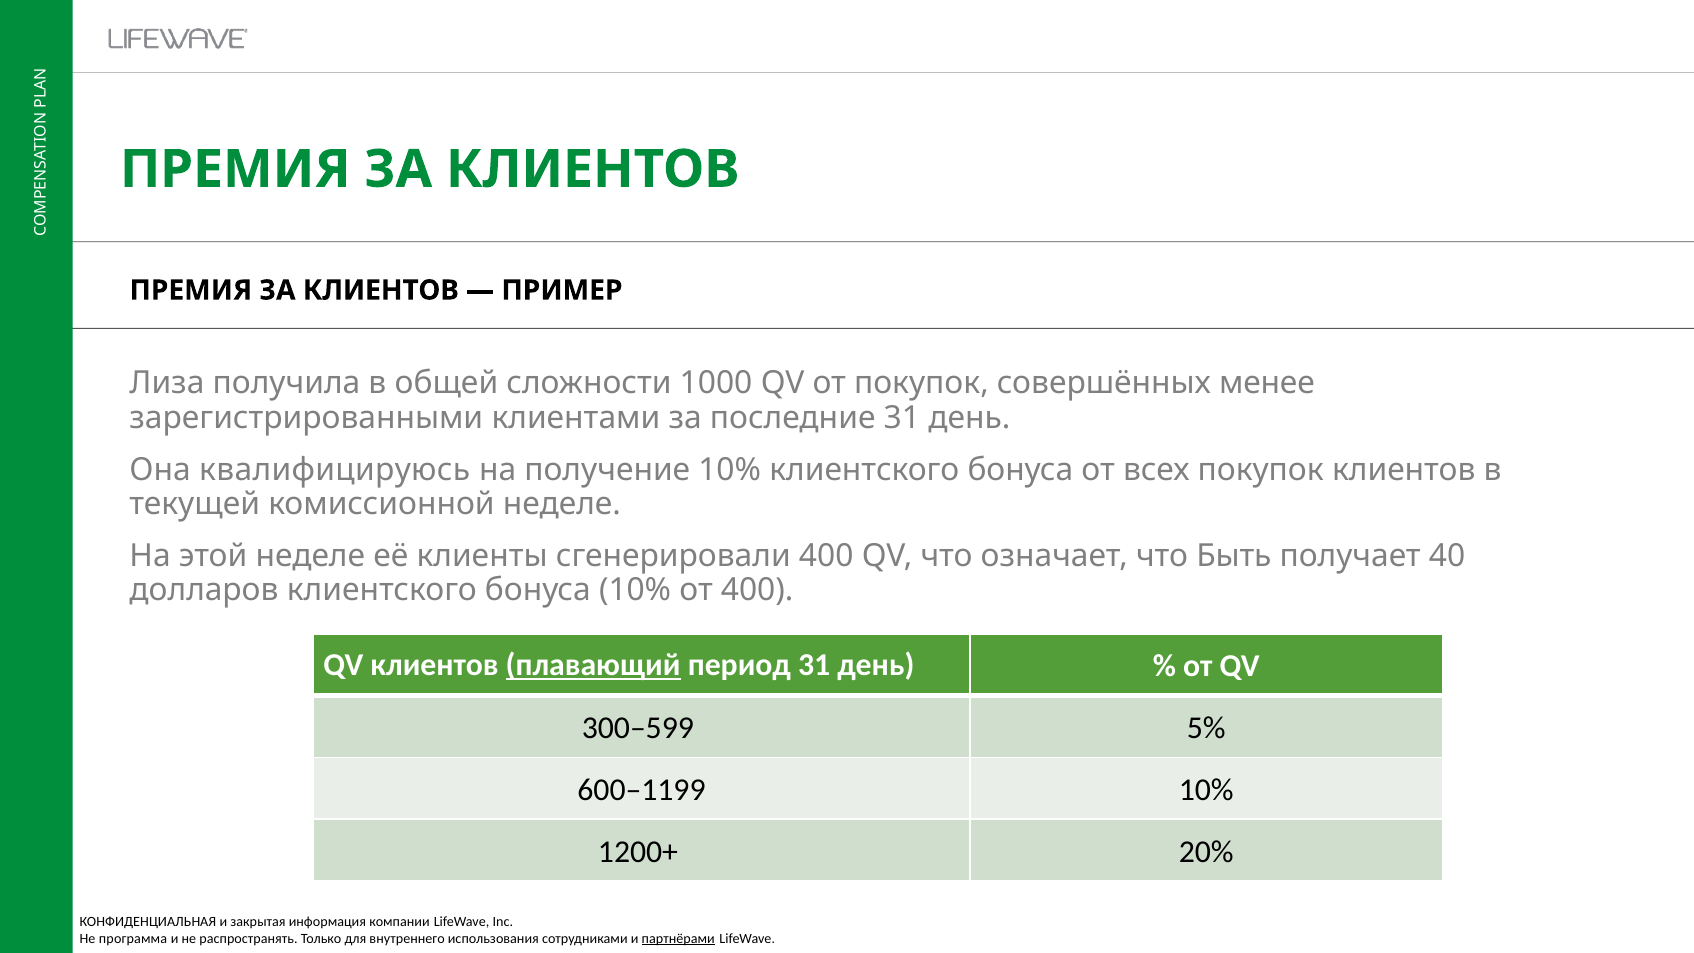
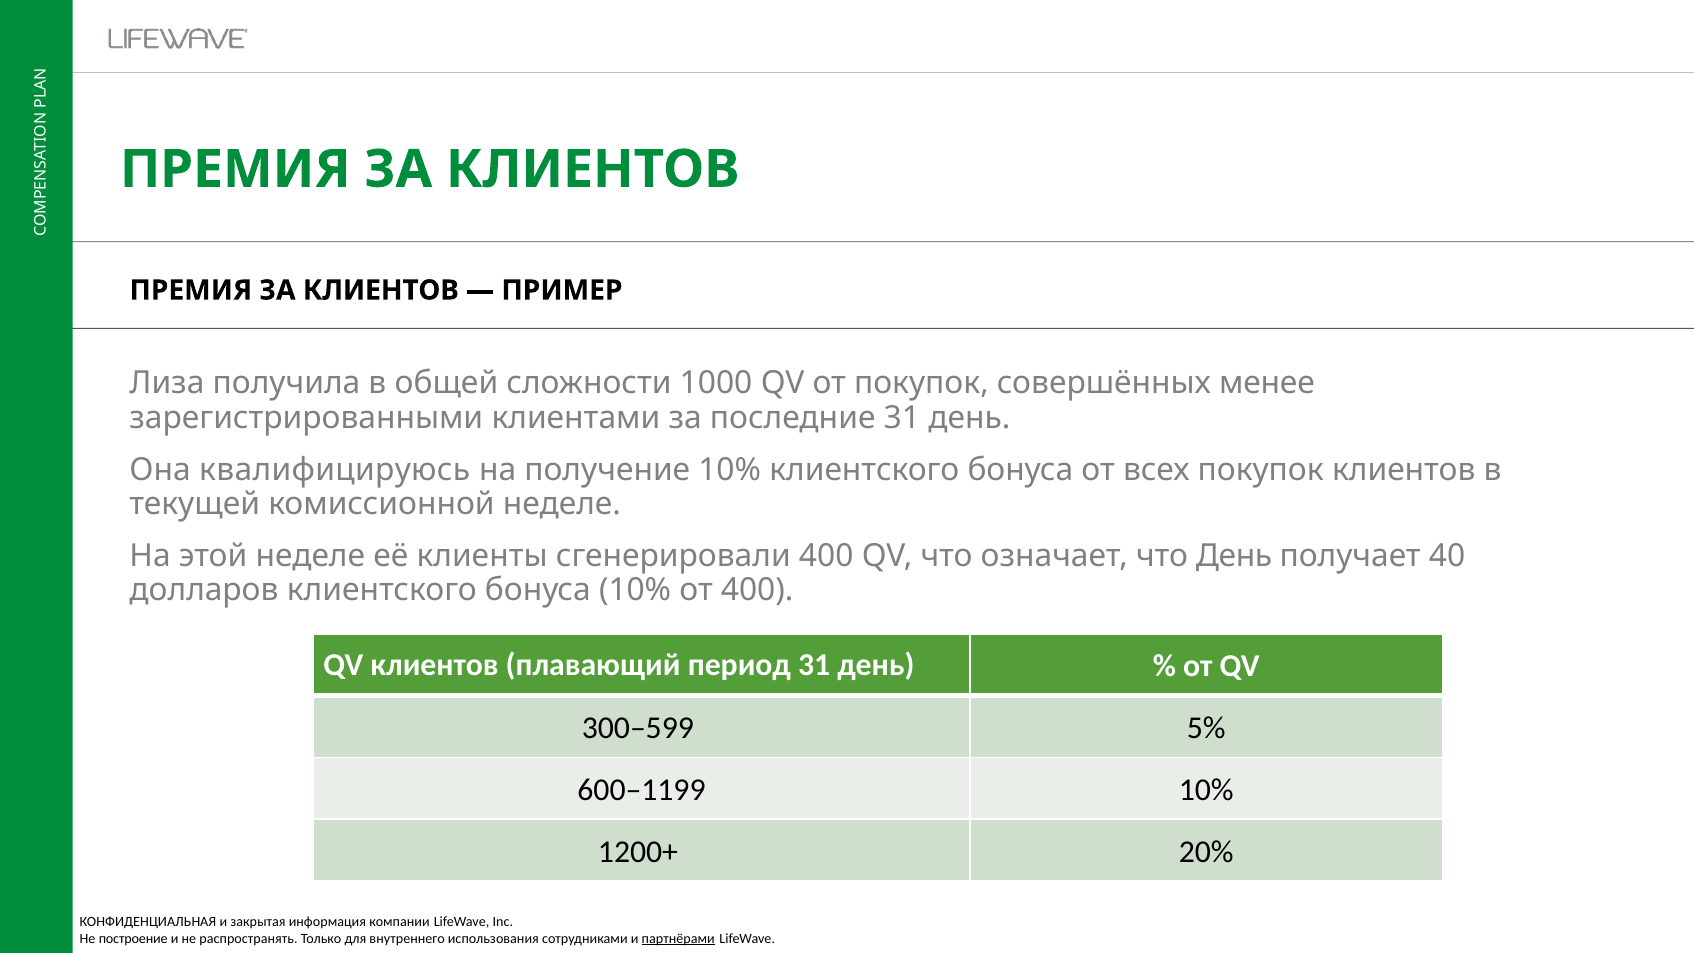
что Быть: Быть -> День
плавающий underline: present -> none
программа: программа -> построение
